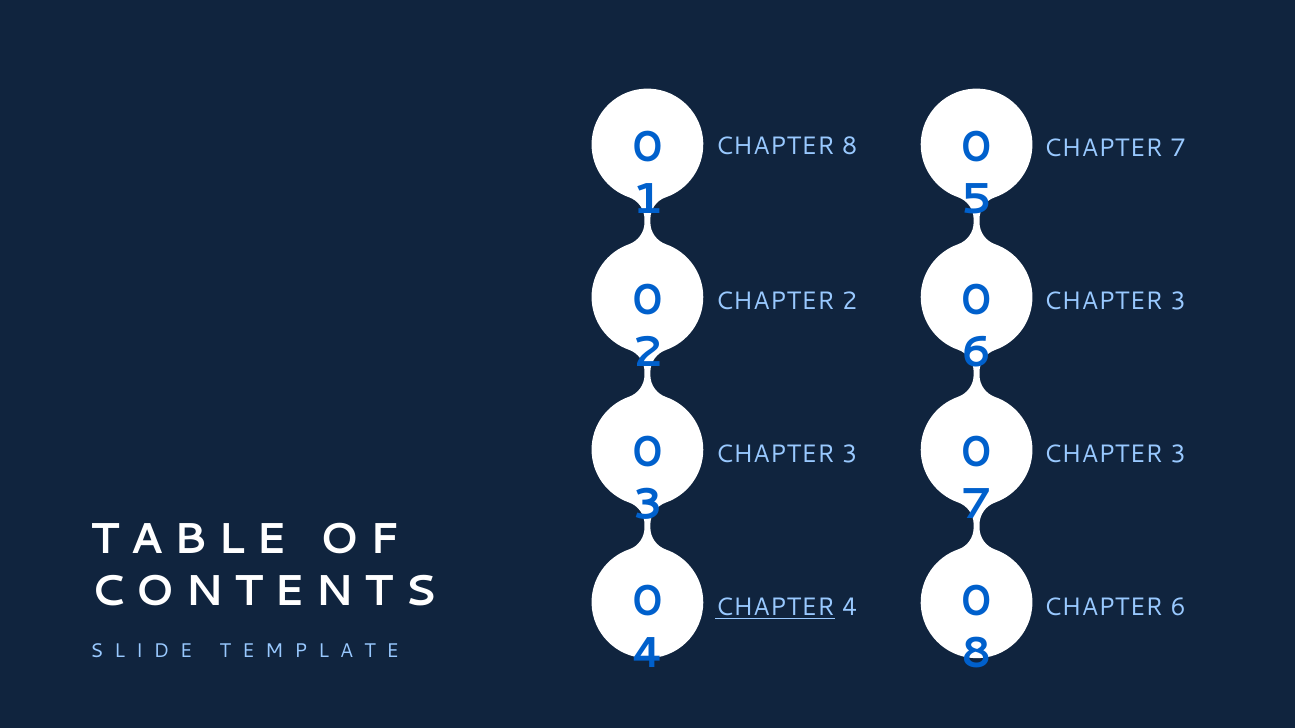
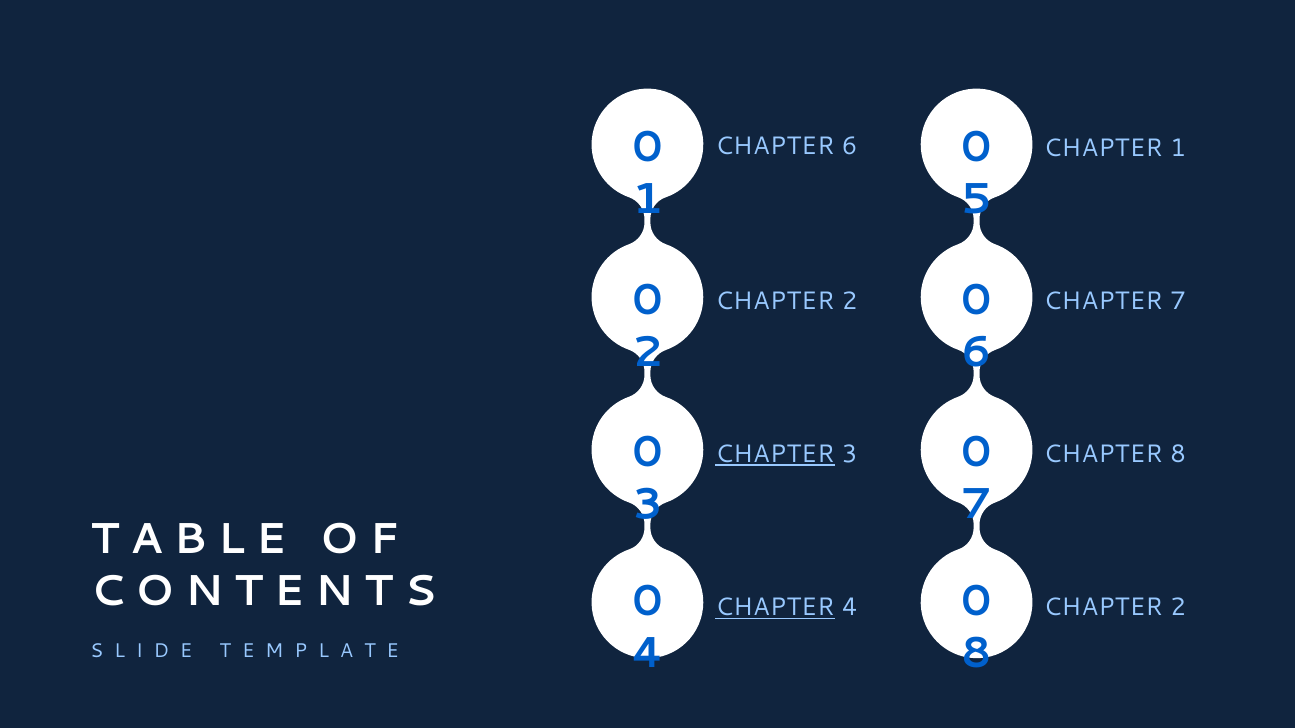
CHAPTER 8: 8 -> 6
CHAPTER 7: 7 -> 1
3 at (1178, 302): 3 -> 7
CHAPTER at (775, 455) underline: none -> present
3 at (1178, 455): 3 -> 8
6 at (1178, 608): 6 -> 2
